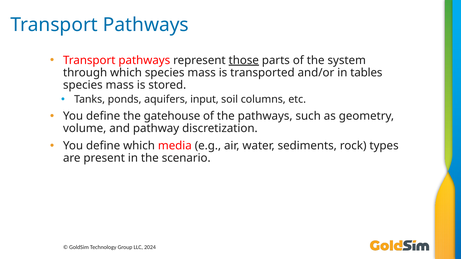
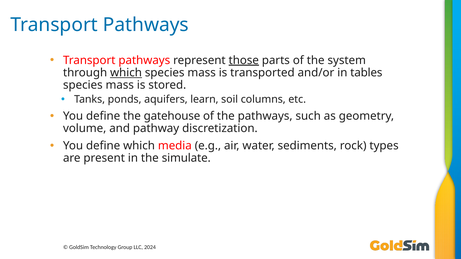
which at (126, 73) underline: none -> present
input: input -> learn
scenario: scenario -> simulate
